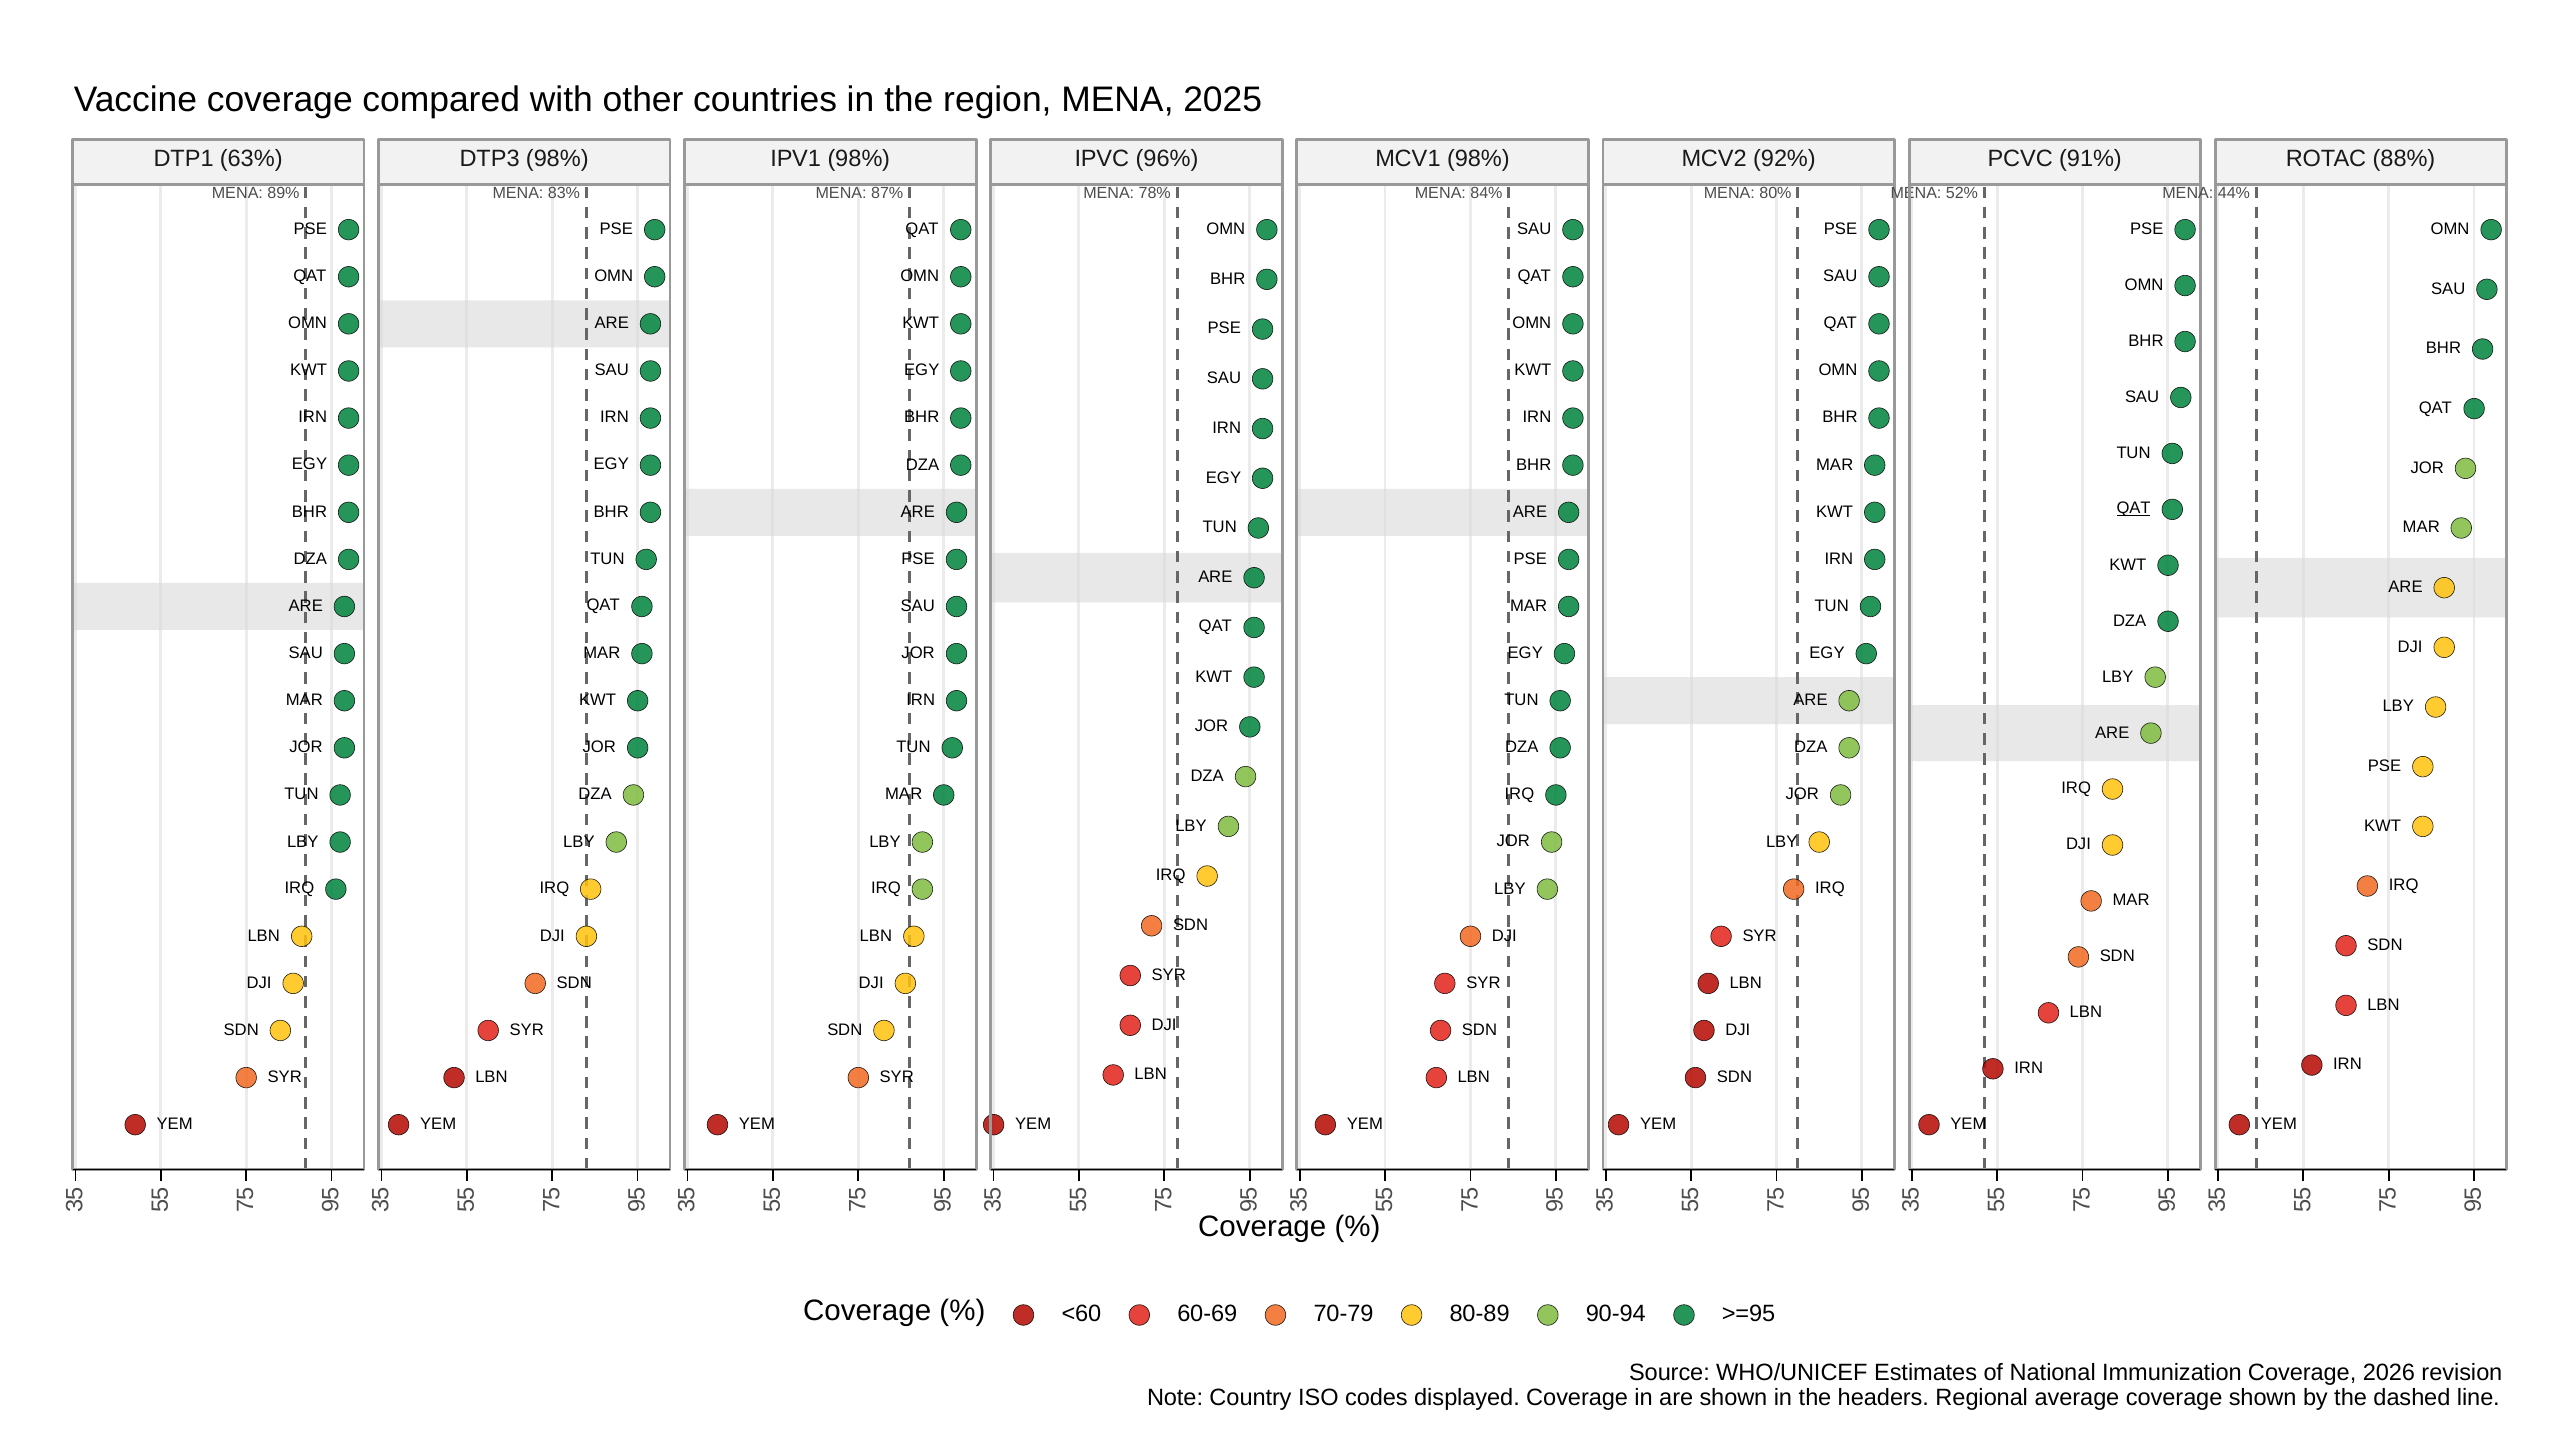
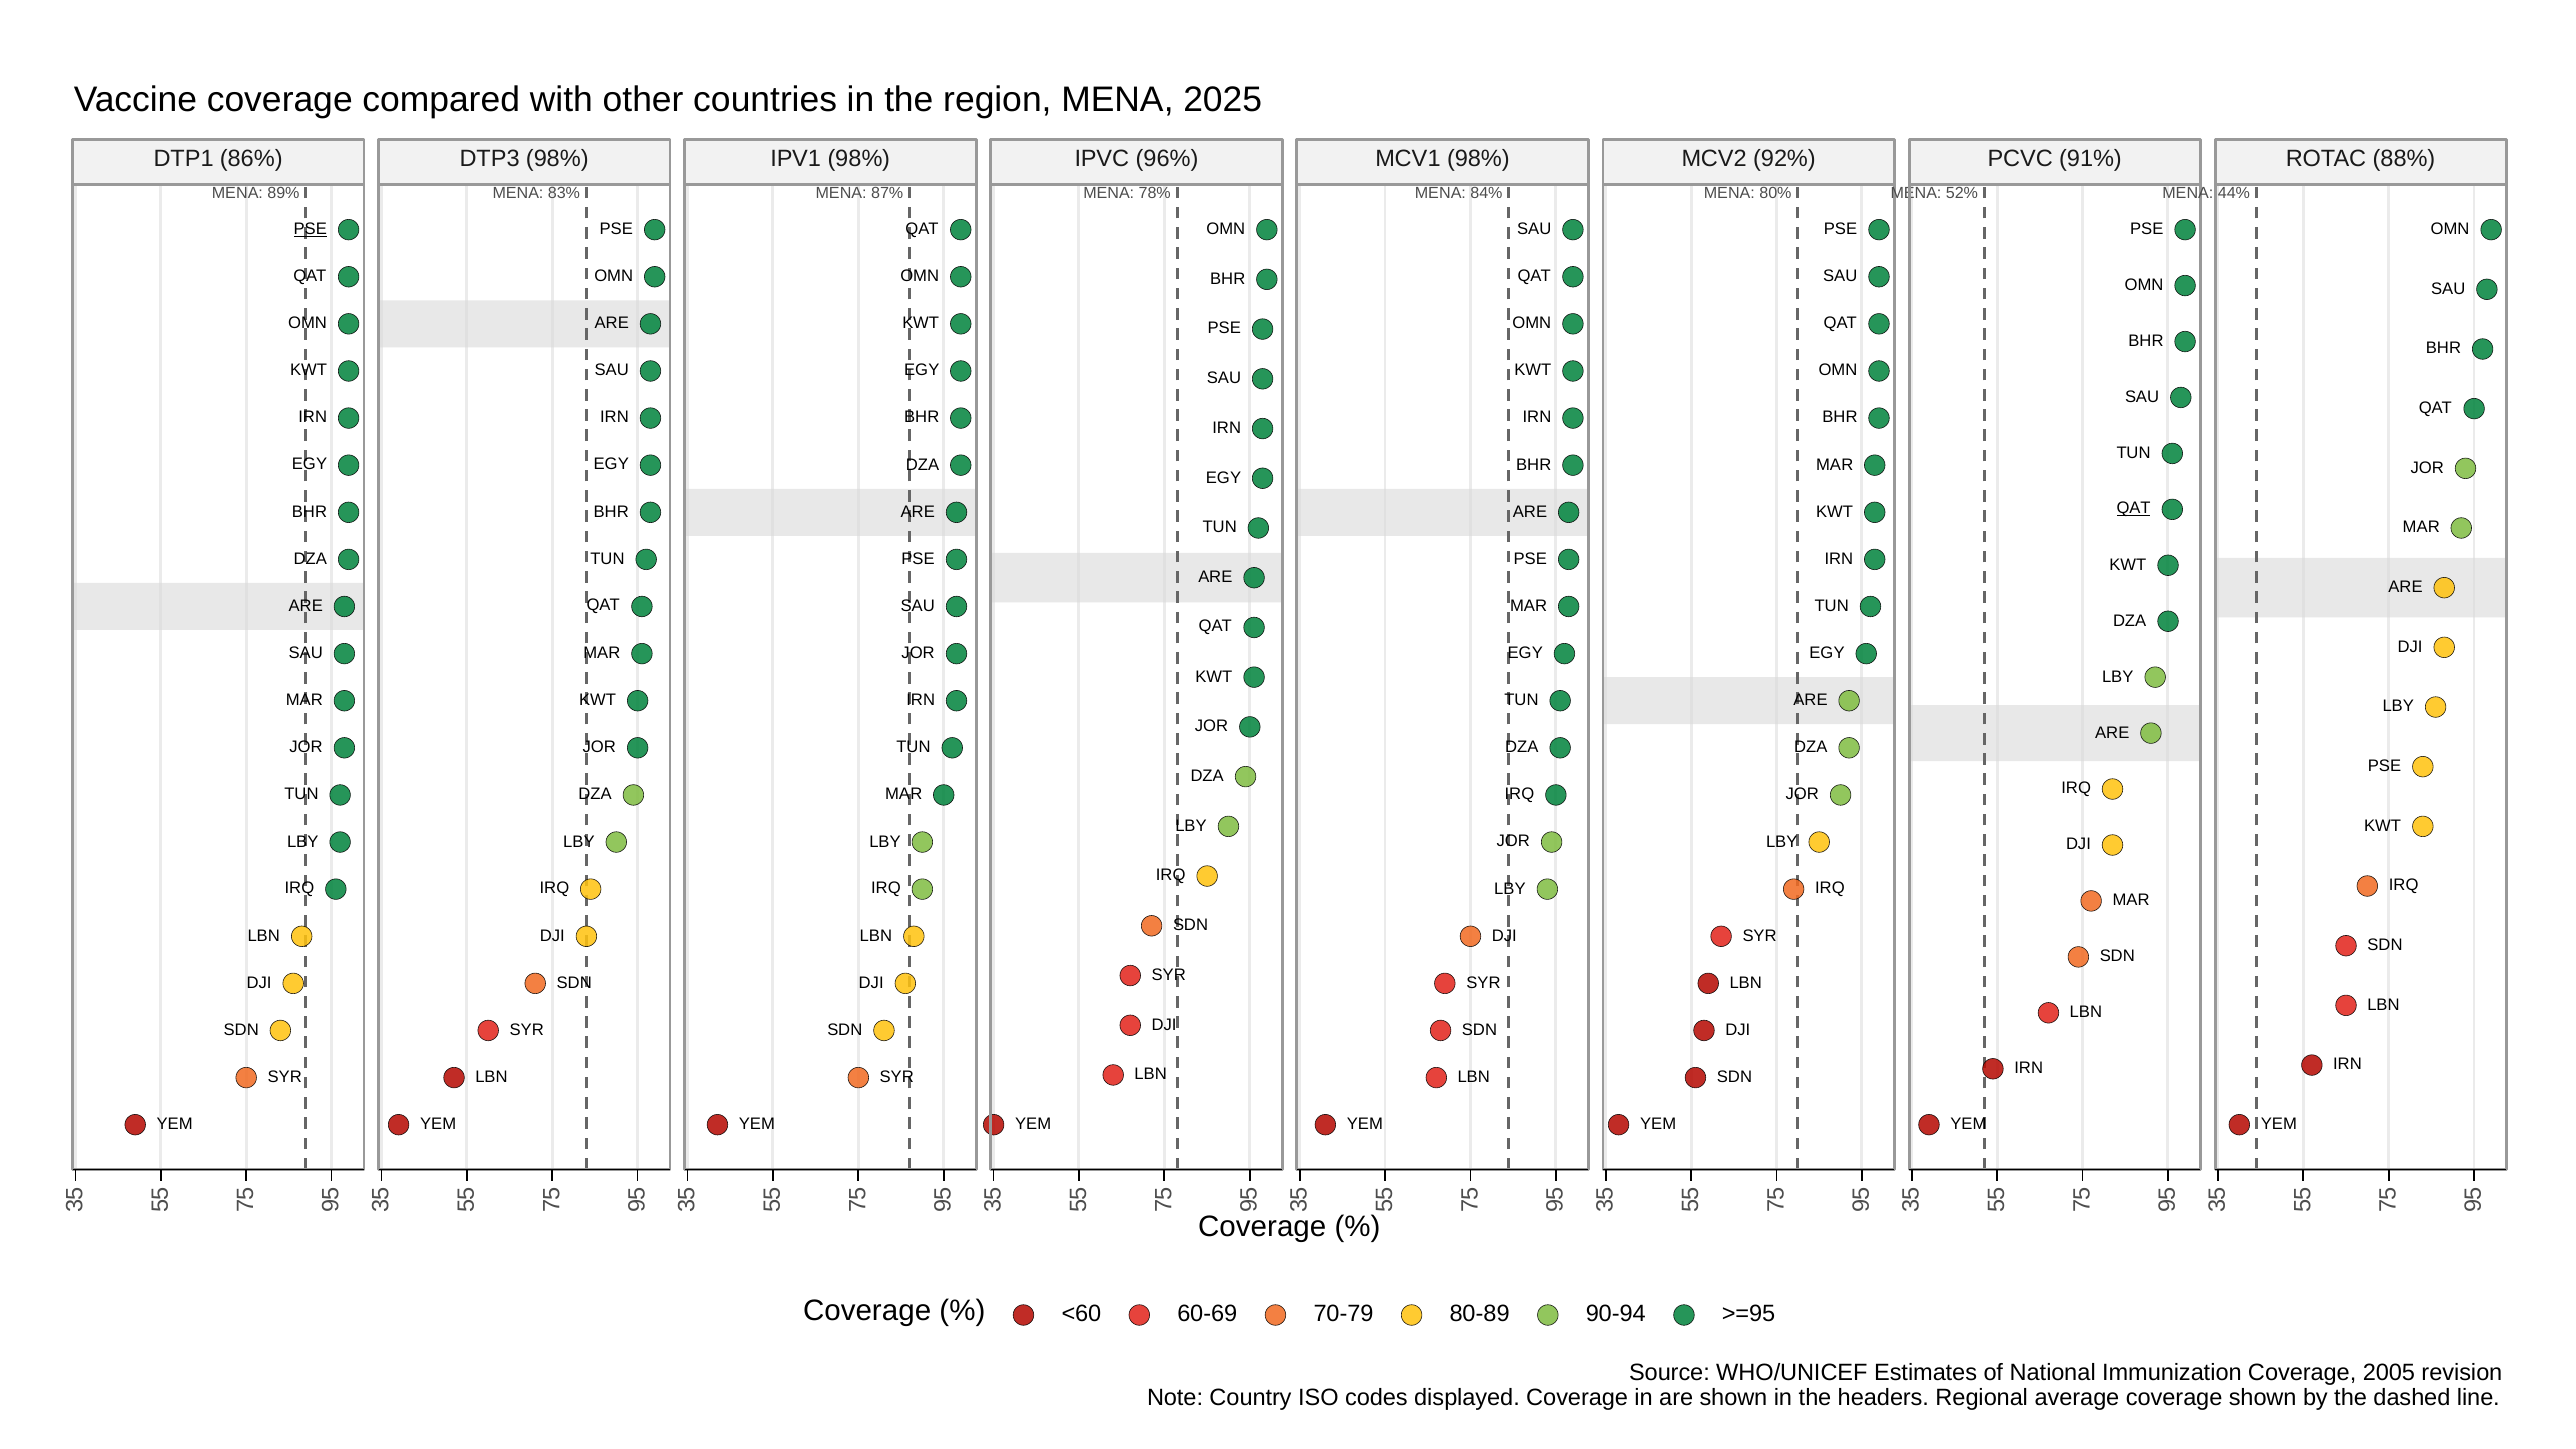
63%: 63% -> 86%
PSE at (310, 229) underline: none -> present
2026: 2026 -> 2005
